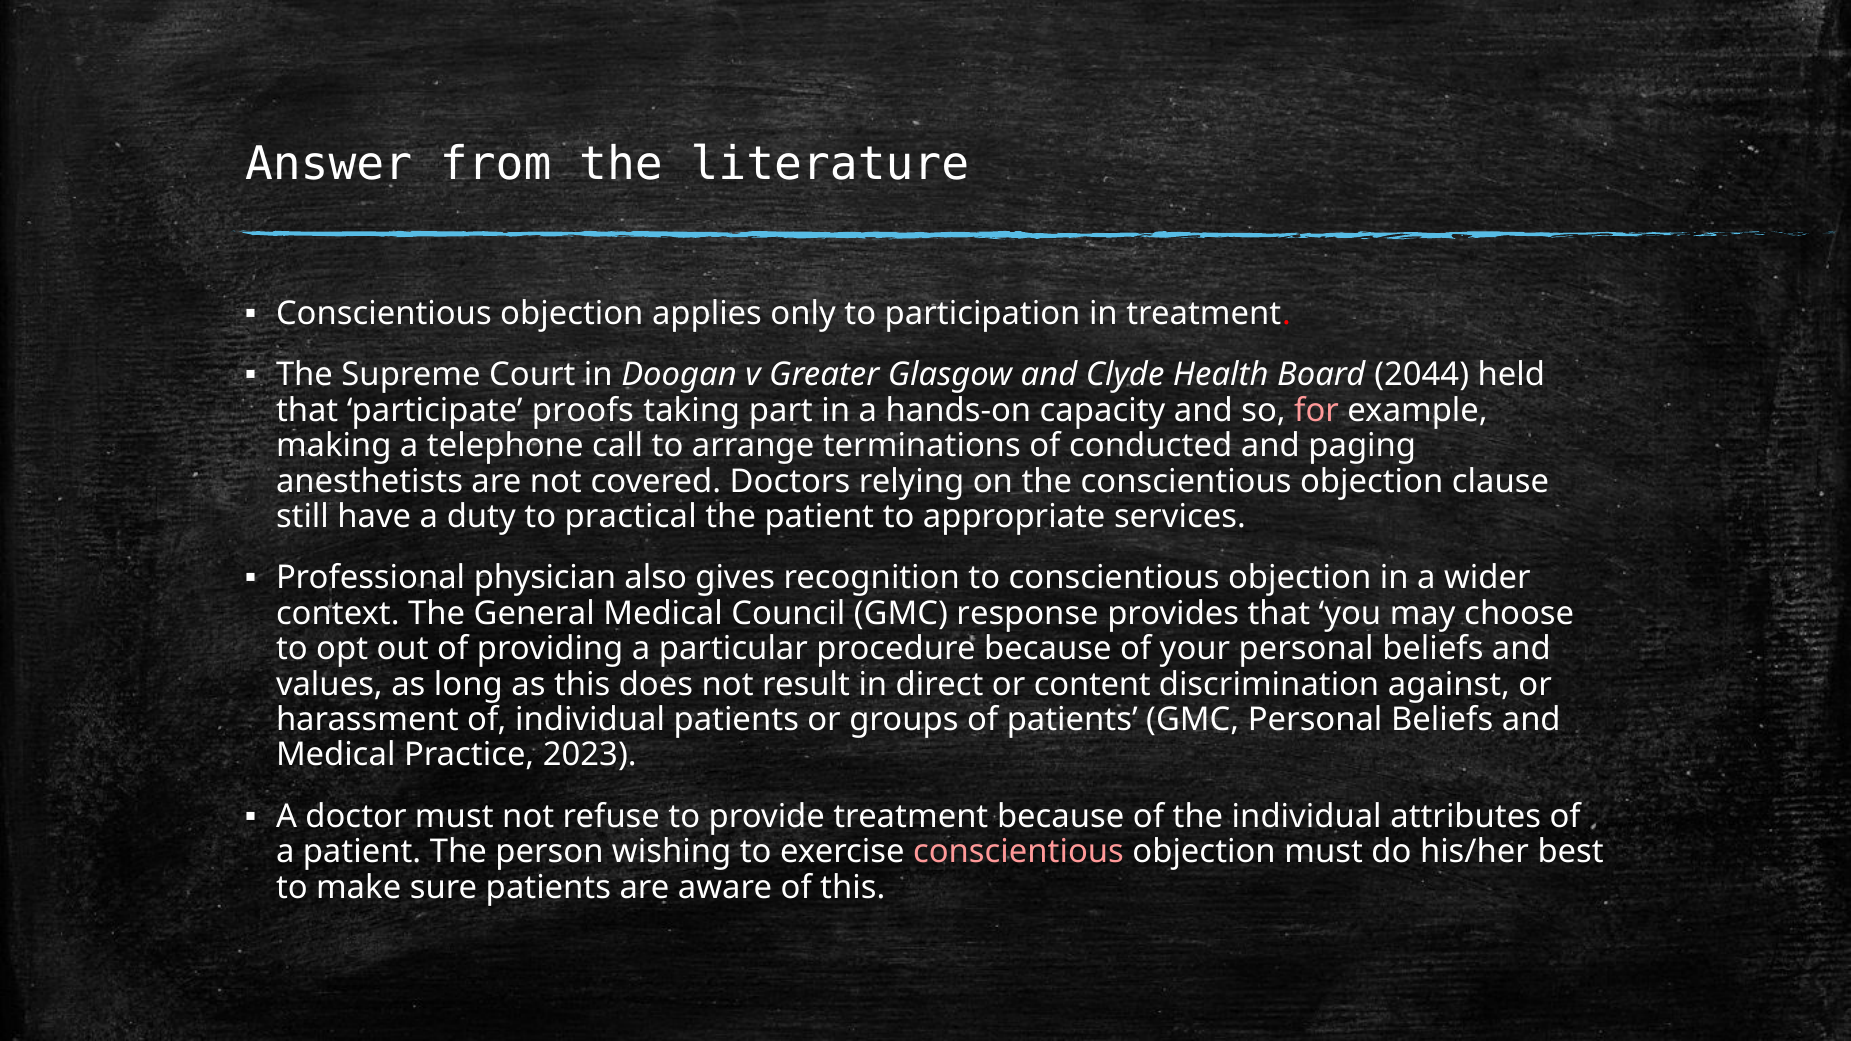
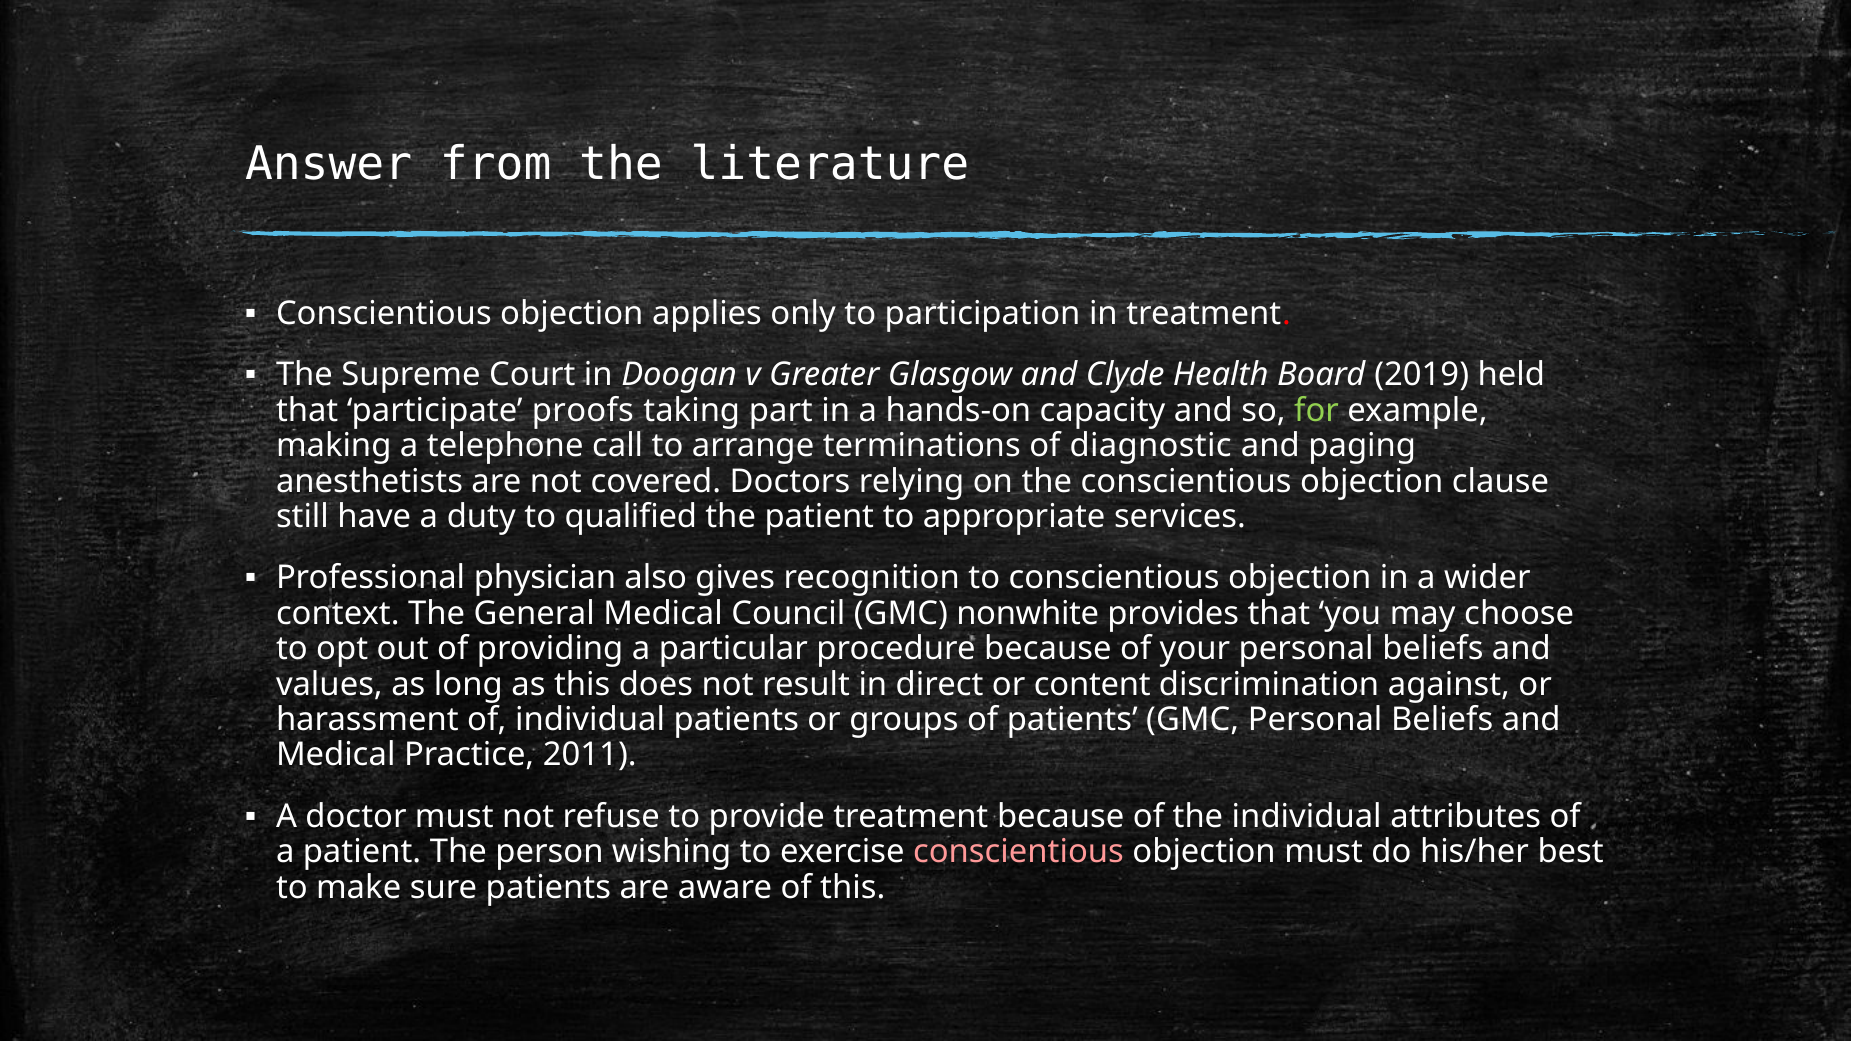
2044: 2044 -> 2019
for colour: pink -> light green
conducted: conducted -> diagnostic
practical: practical -> qualiﬁed
response: response -> nonwhite
2023: 2023 -> 2011
